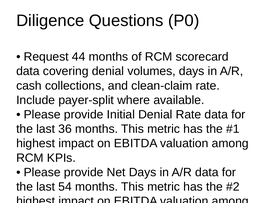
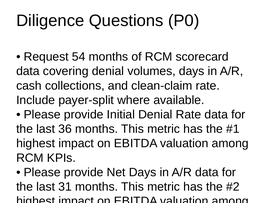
44: 44 -> 54
54: 54 -> 31
